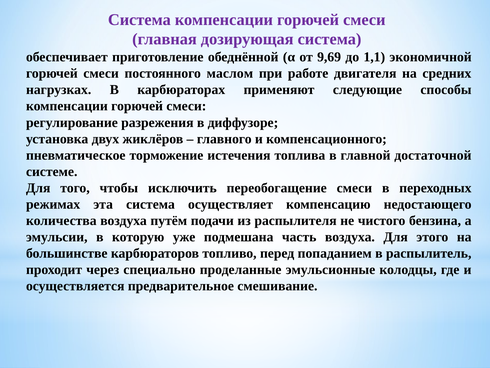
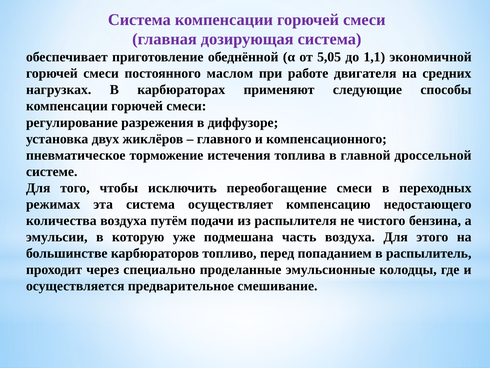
9,69: 9,69 -> 5,05
достаточной: достаточной -> дроссельной
